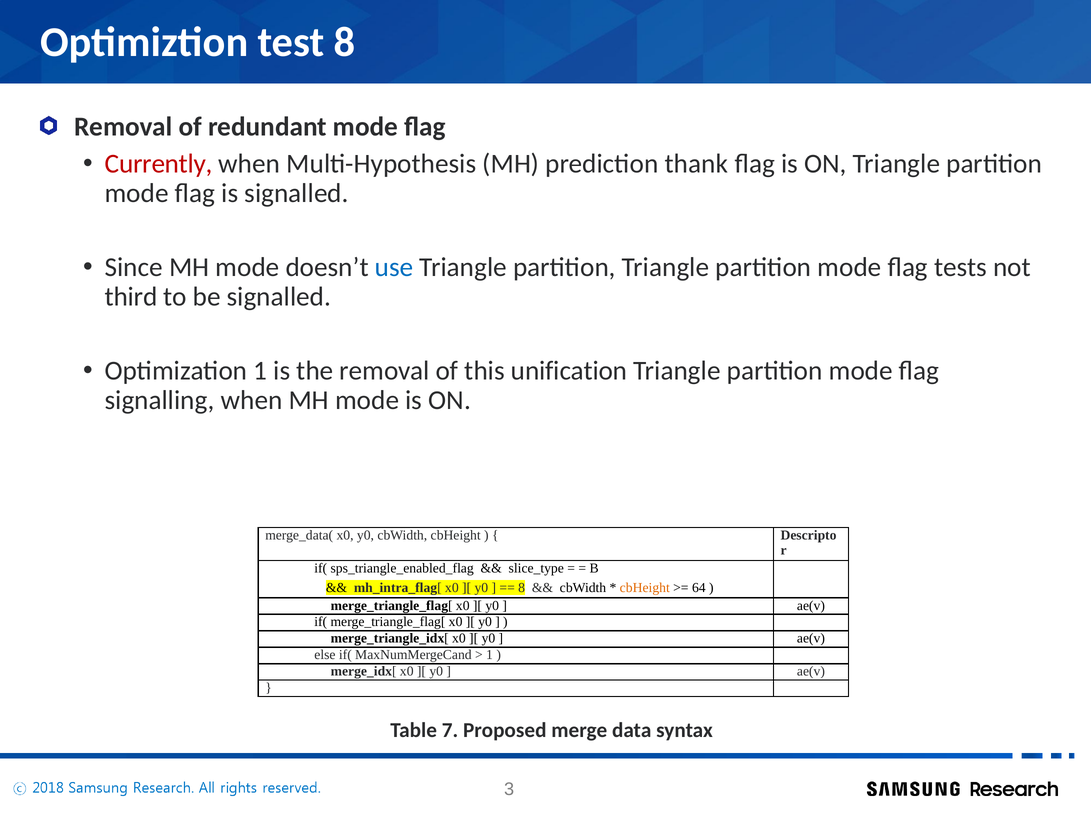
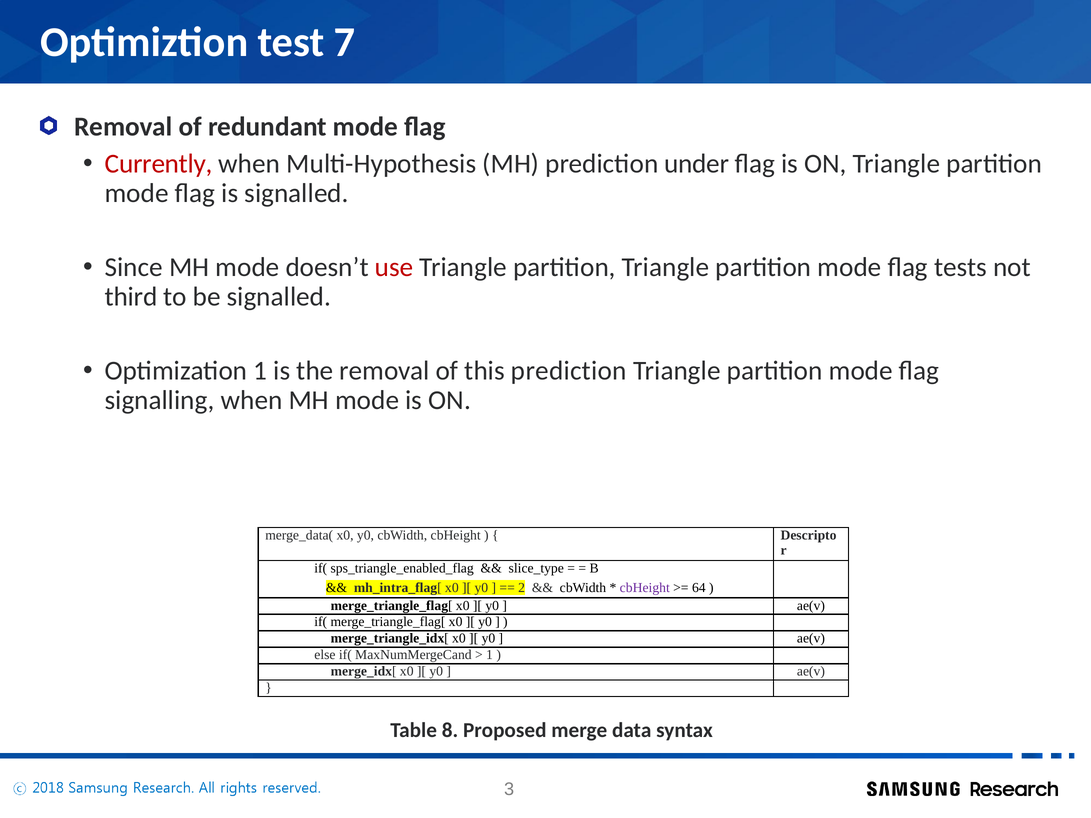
test 8: 8 -> 7
thank: thank -> under
use colour: blue -> red
this unification: unification -> prediction
8 at (522, 588): 8 -> 2
cbHeight at (645, 588) colour: orange -> purple
7: 7 -> 8
